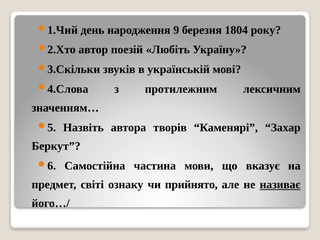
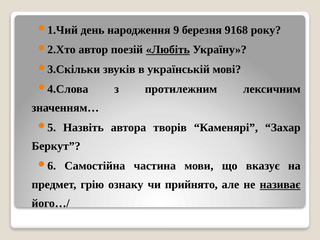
1804: 1804 -> 9168
Любіть underline: none -> present
світі: світі -> грію
